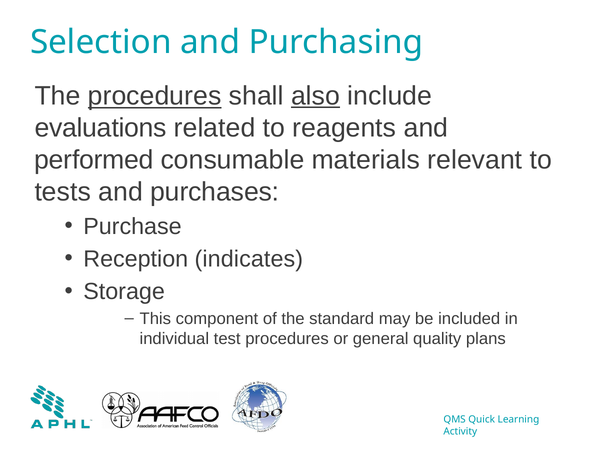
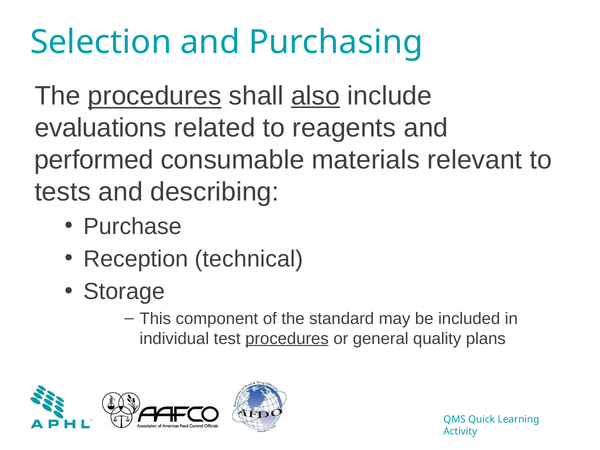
purchases: purchases -> describing
indicates: indicates -> technical
procedures at (287, 339) underline: none -> present
